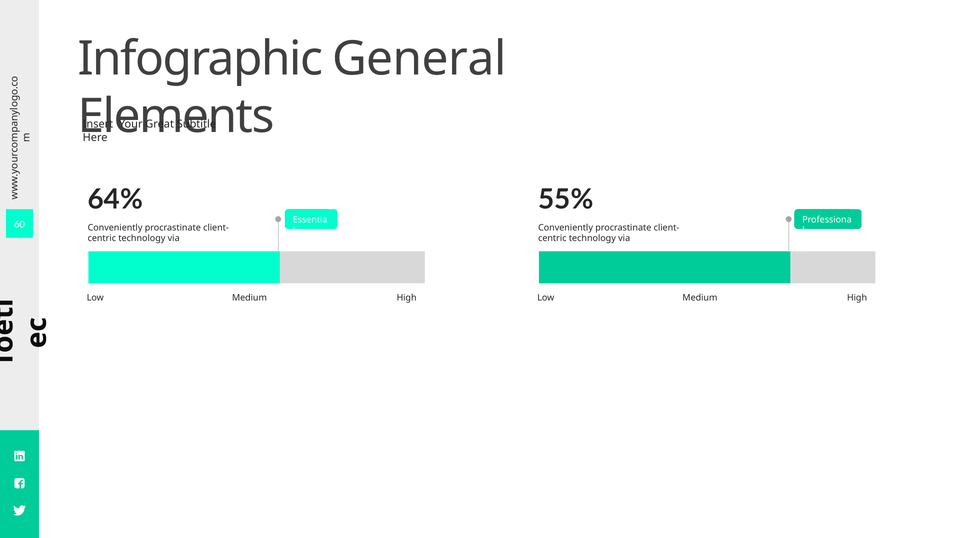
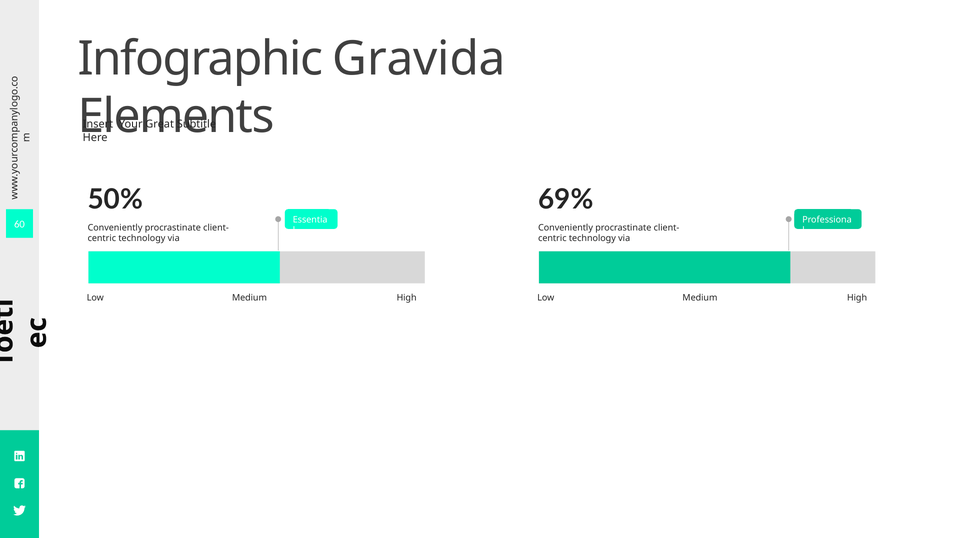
General: General -> Gravida
64%: 64% -> 50%
55%: 55% -> 69%
